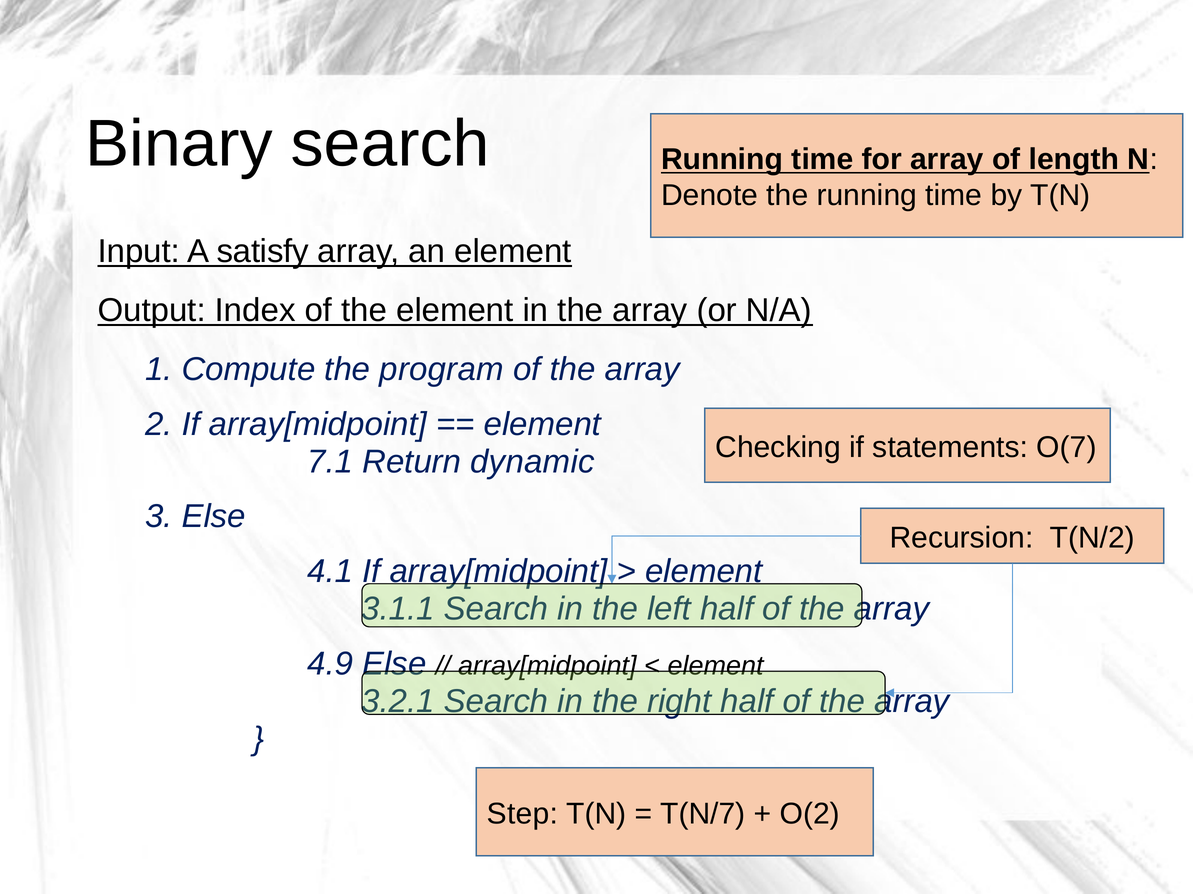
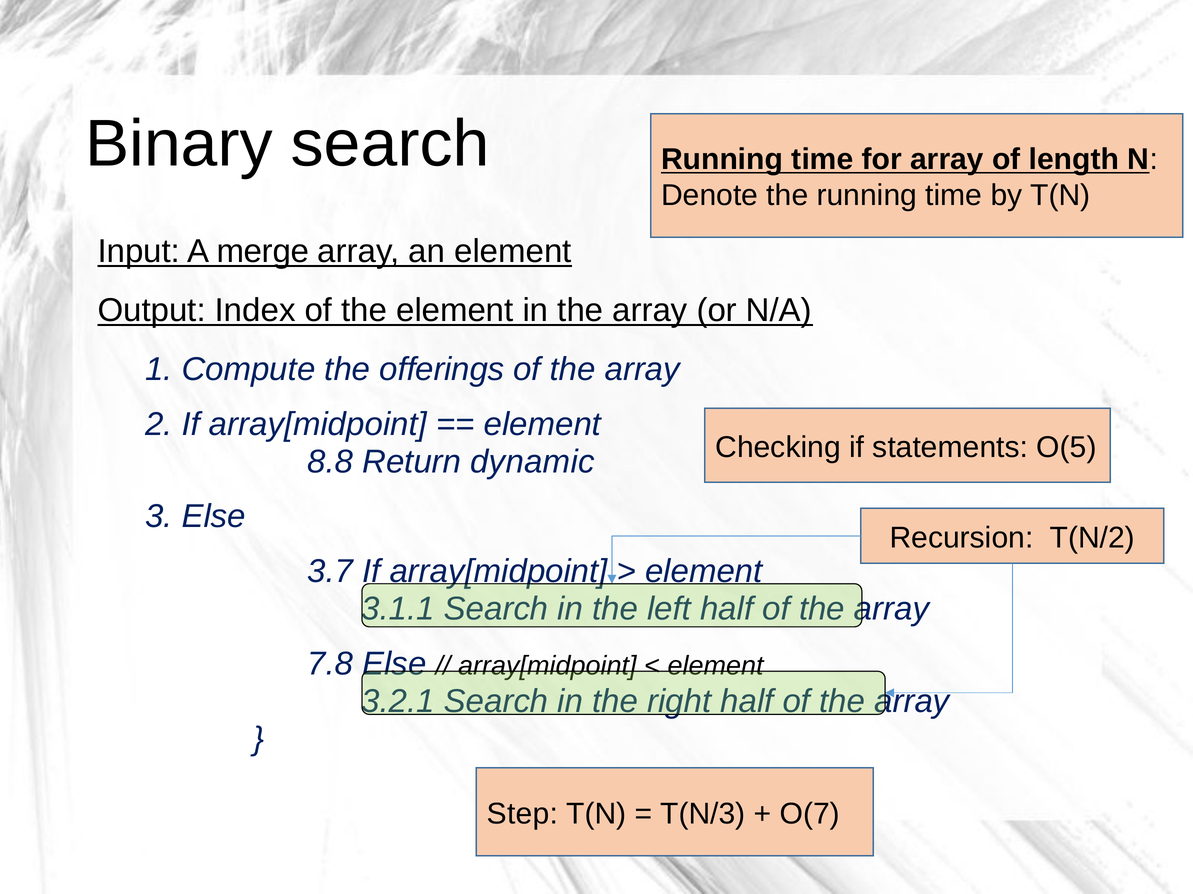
satisfy: satisfy -> merge
program: program -> offerings
O(7: O(7 -> O(5
7.1: 7.1 -> 8.8
4.1: 4.1 -> 3.7
4.9: 4.9 -> 7.8
T(N/7: T(N/7 -> T(N/3
O(2: O(2 -> O(7
